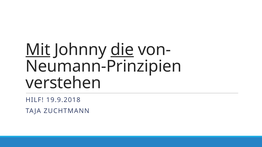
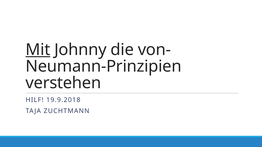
die underline: present -> none
